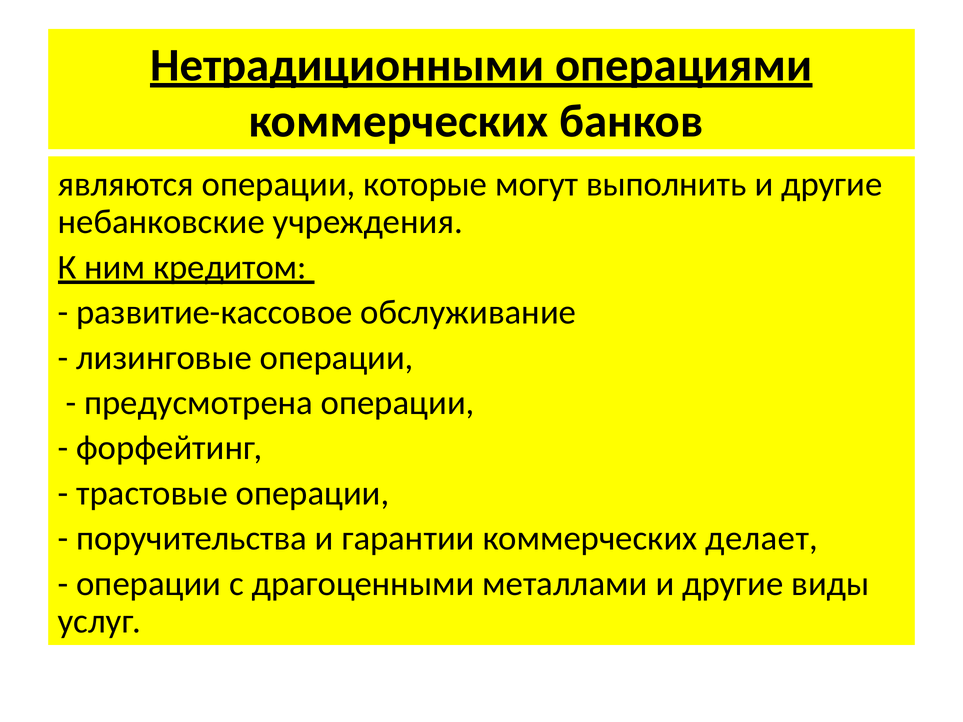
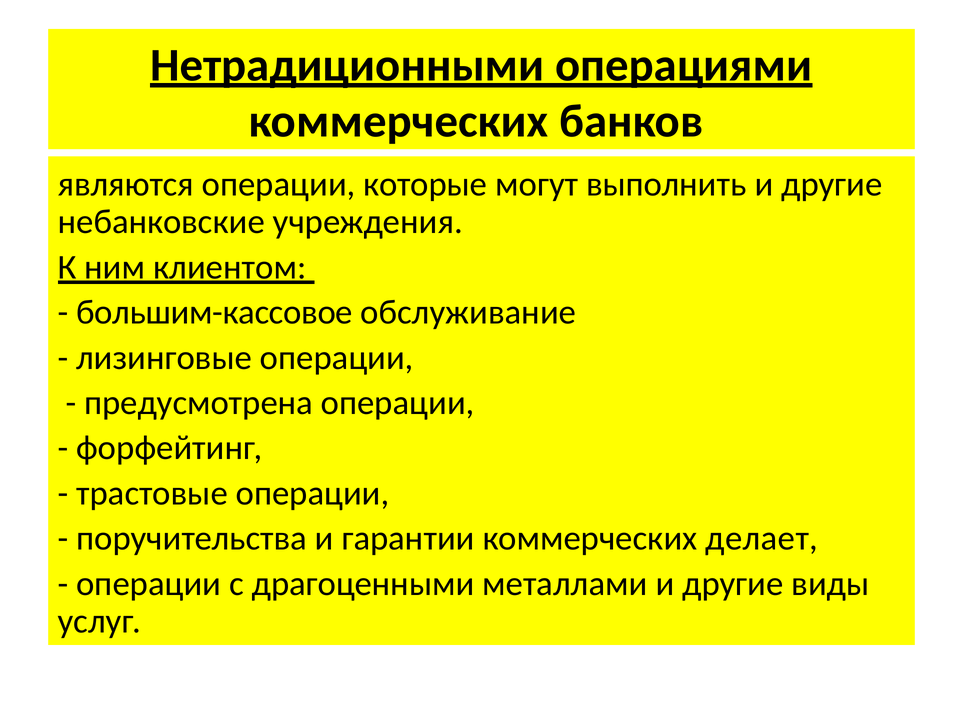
кредитом: кредитом -> клиентом
развитие-кассовое: развитие-кассовое -> большим-кассовое
